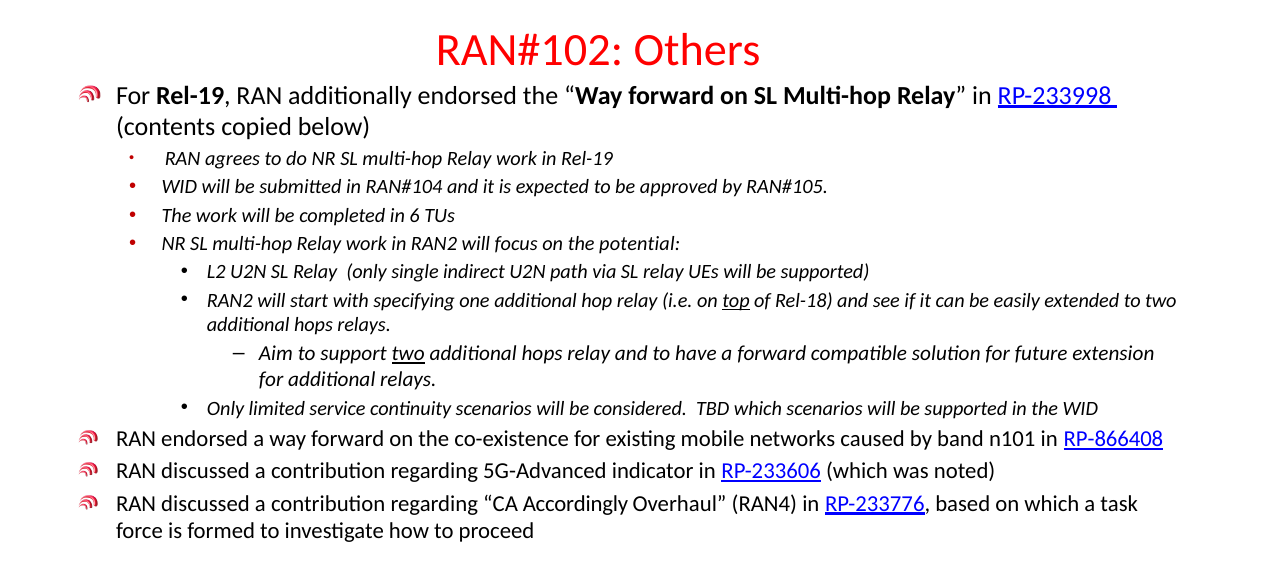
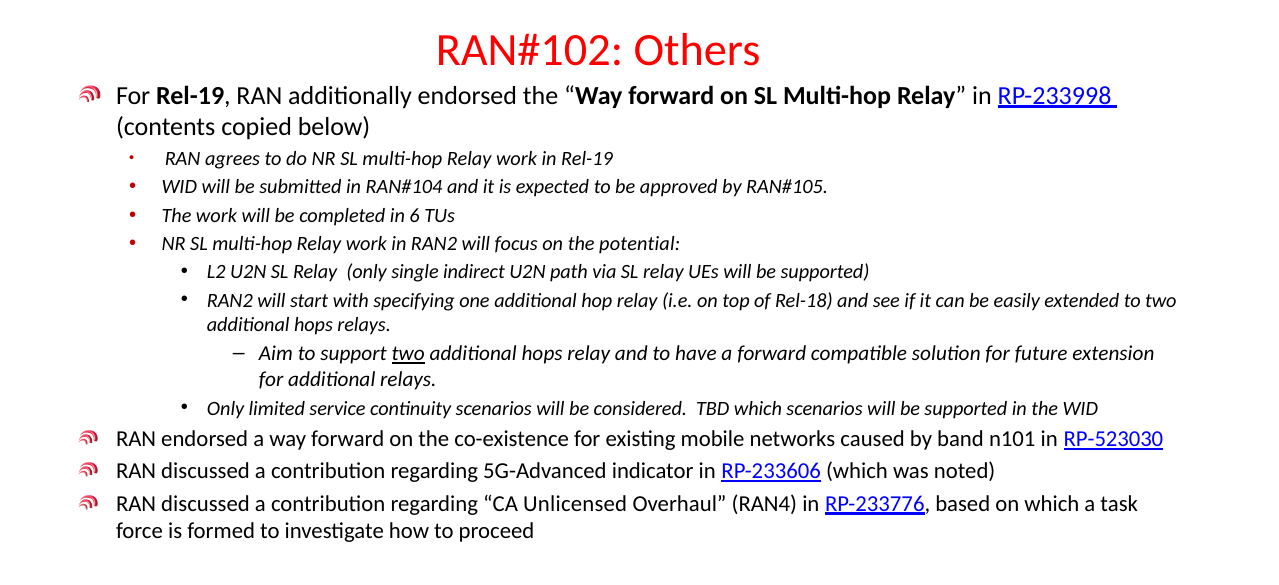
top underline: present -> none
RP-866408: RP-866408 -> RP-523030
Accordingly: Accordingly -> Unlicensed
